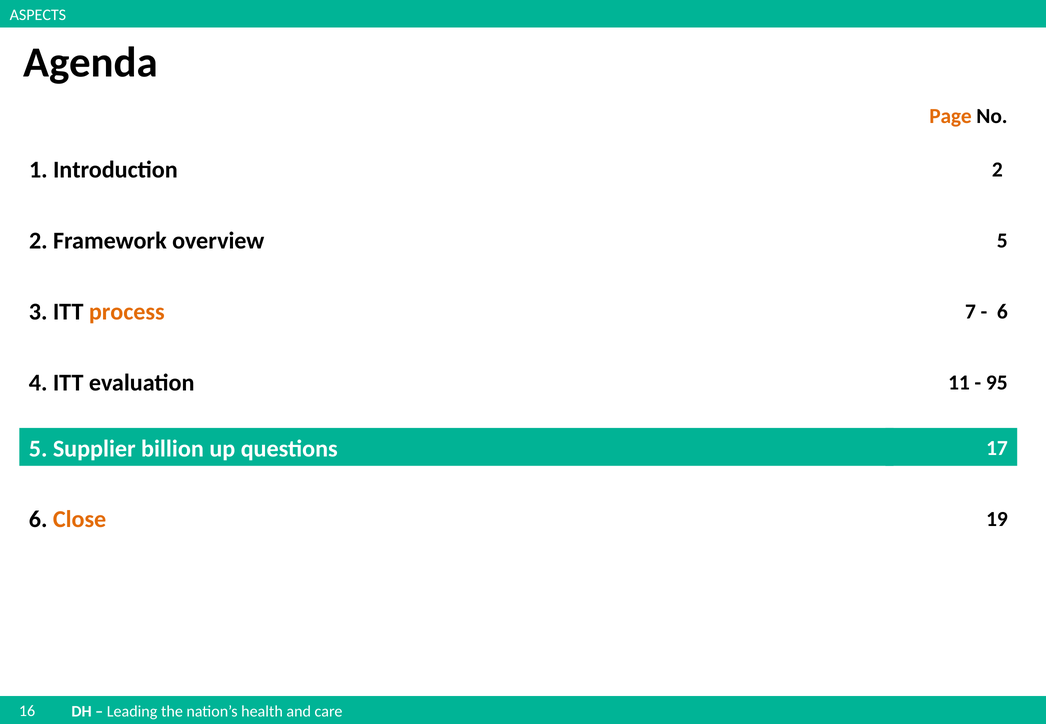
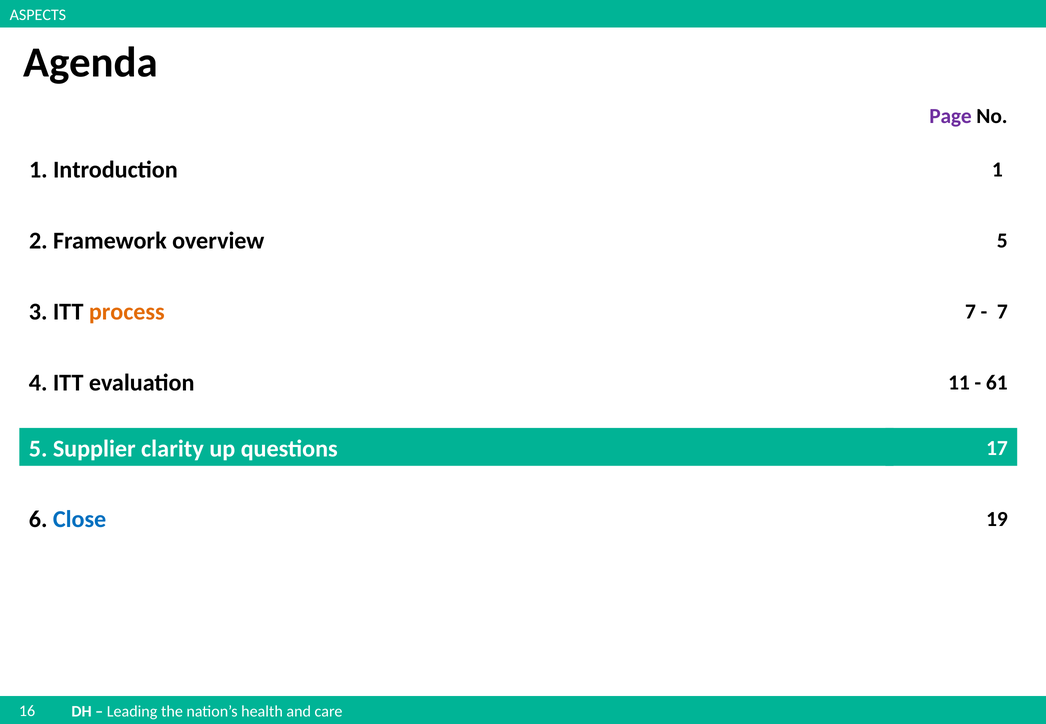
Page colour: orange -> purple
Introduction 2: 2 -> 1
6 at (1002, 312): 6 -> 7
95: 95 -> 61
billion: billion -> clarity
Close colour: orange -> blue
